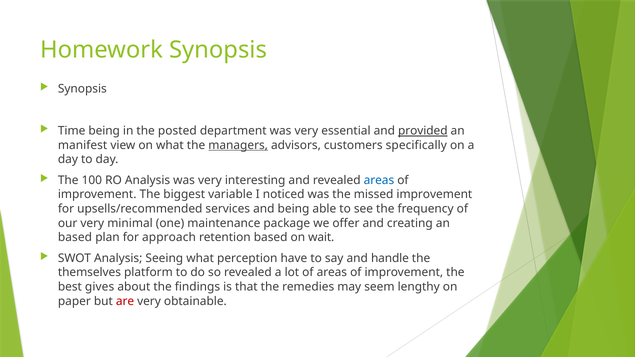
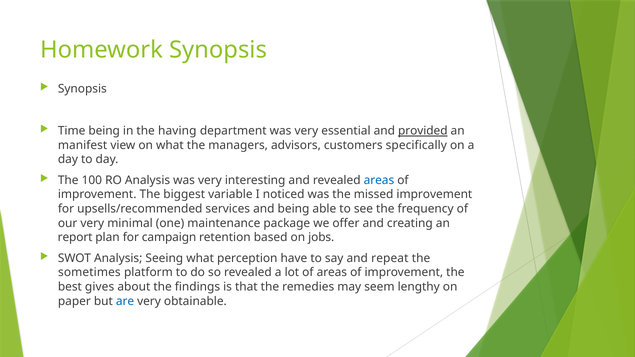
posted: posted -> having
managers underline: present -> none
based at (75, 237): based -> report
approach: approach -> campaign
wait: wait -> jobs
handle: handle -> repeat
themselves: themselves -> sometimes
are colour: red -> blue
